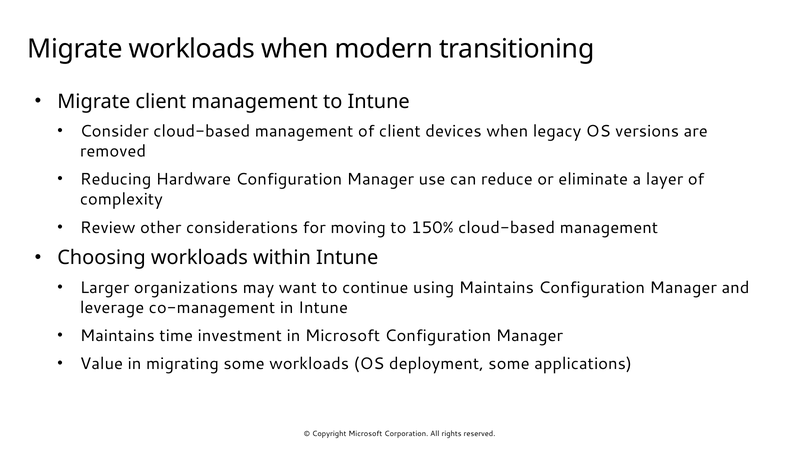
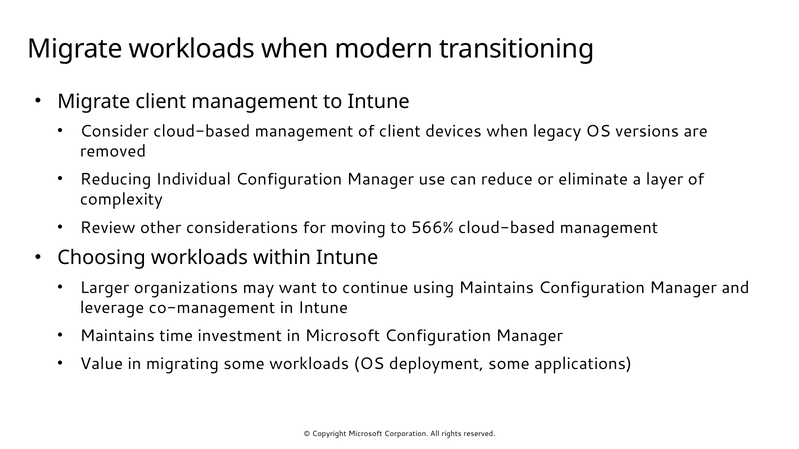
Hardware: Hardware -> Individual
150%: 150% -> 566%
